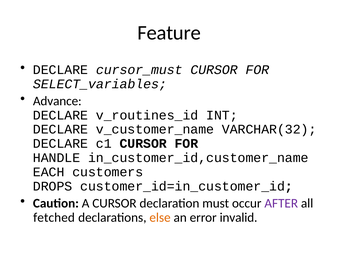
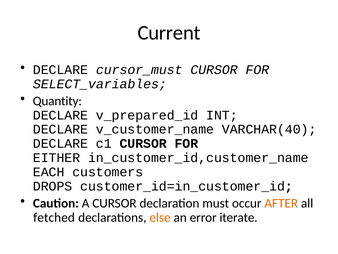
Feature: Feature -> Current
Advance: Advance -> Quantity
v_routines_id: v_routines_id -> v_prepared_id
VARCHAR(32: VARCHAR(32 -> VARCHAR(40
HANDLE: HANDLE -> EITHER
AFTER colour: purple -> orange
invalid: invalid -> iterate
